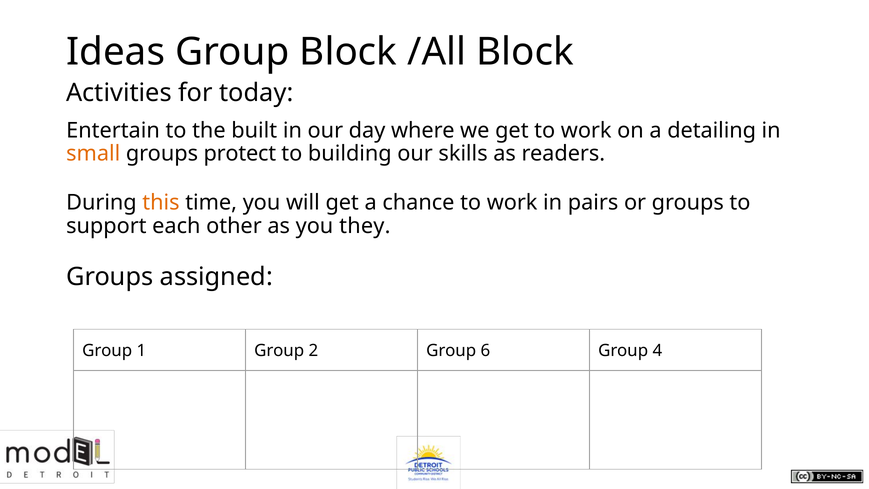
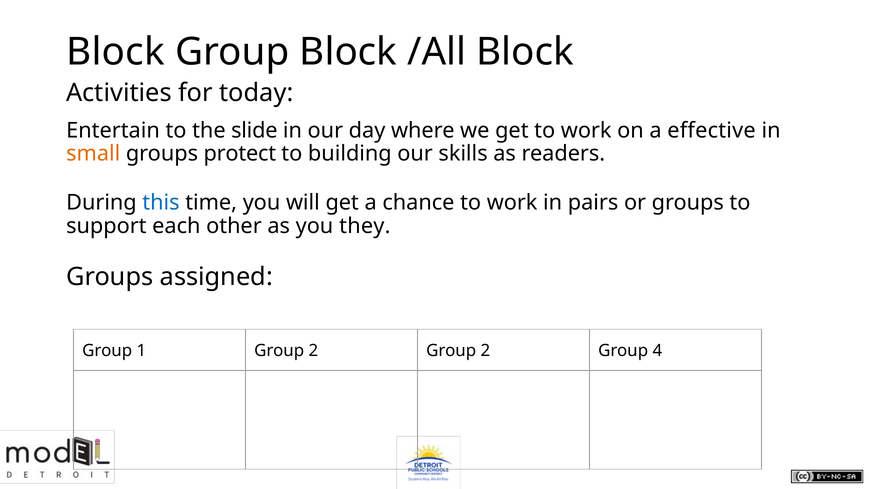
Ideas at (116, 52): Ideas -> Block
built: built -> slide
detailing: detailing -> effective
this colour: orange -> blue
2 Group 6: 6 -> 2
